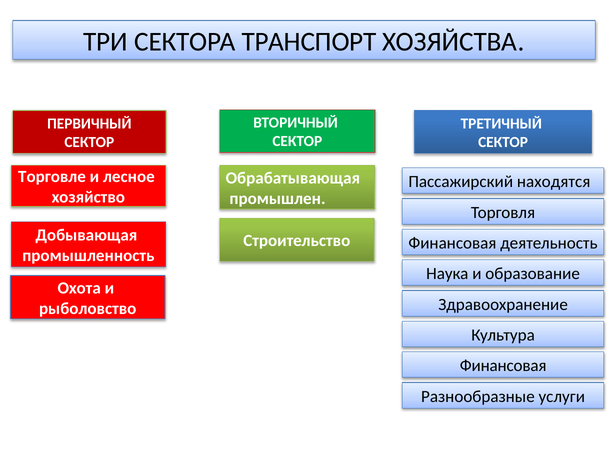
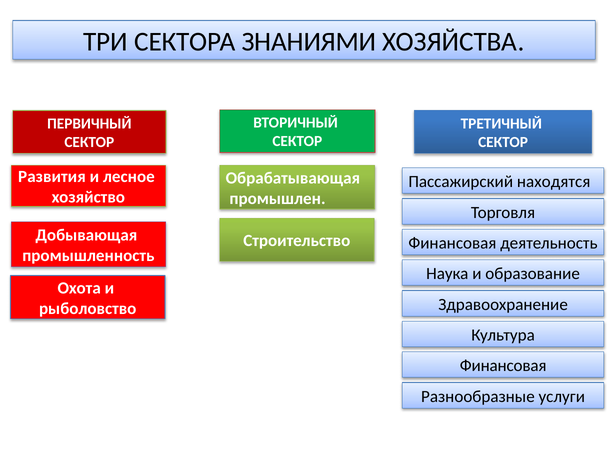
ТРАНСПОРТ: ТРАНСПОРТ -> ЗНАНИЯМИ
Торговле: Торговле -> Развития
